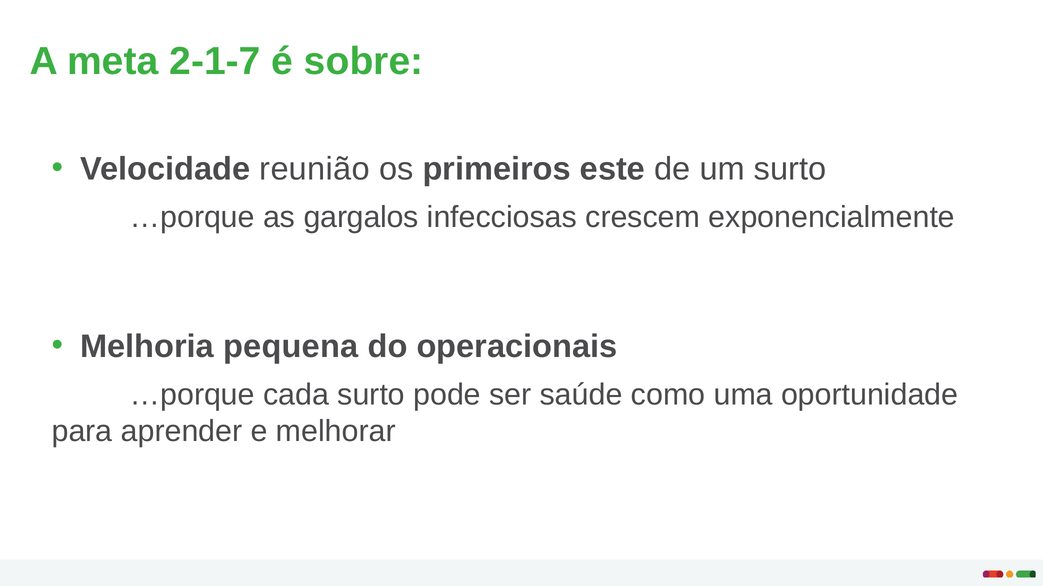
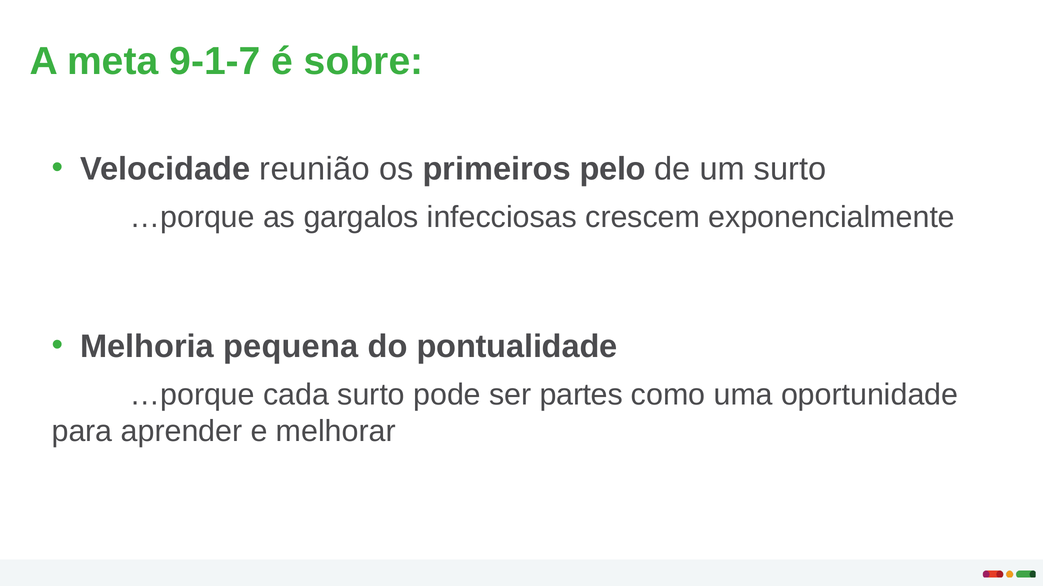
2-1-7: 2-1-7 -> 9-1-7
este: este -> pelo
operacionais: operacionais -> pontualidade
saúde: saúde -> partes
